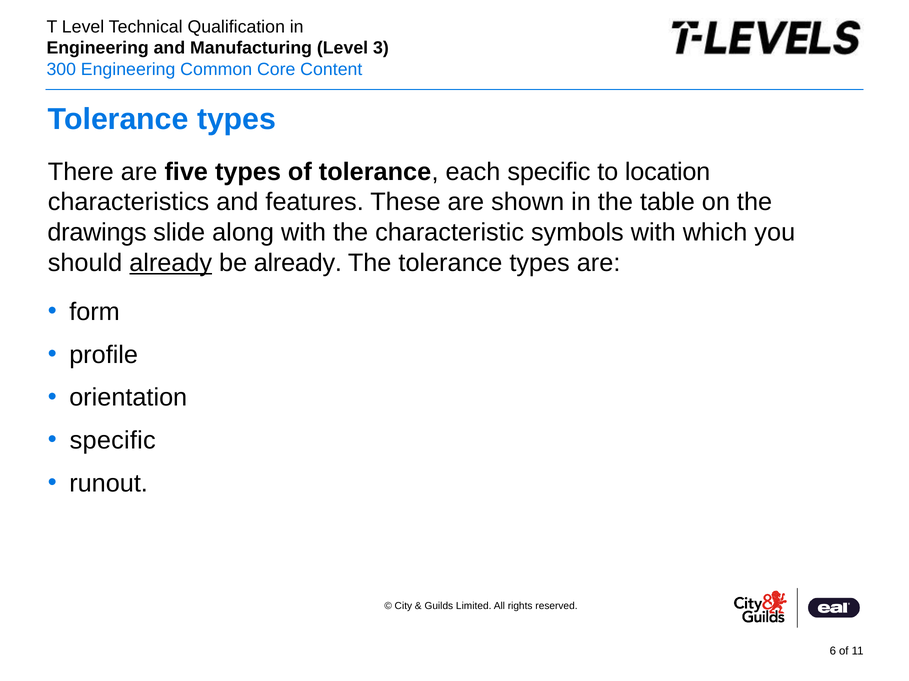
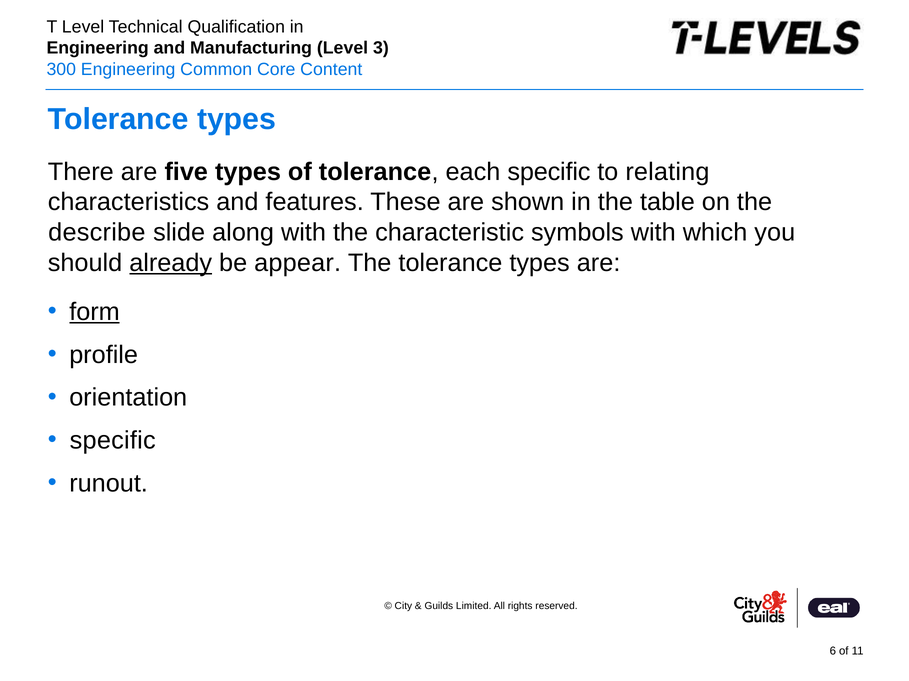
location: location -> relating
drawings: drawings -> describe
be already: already -> appear
form underline: none -> present
